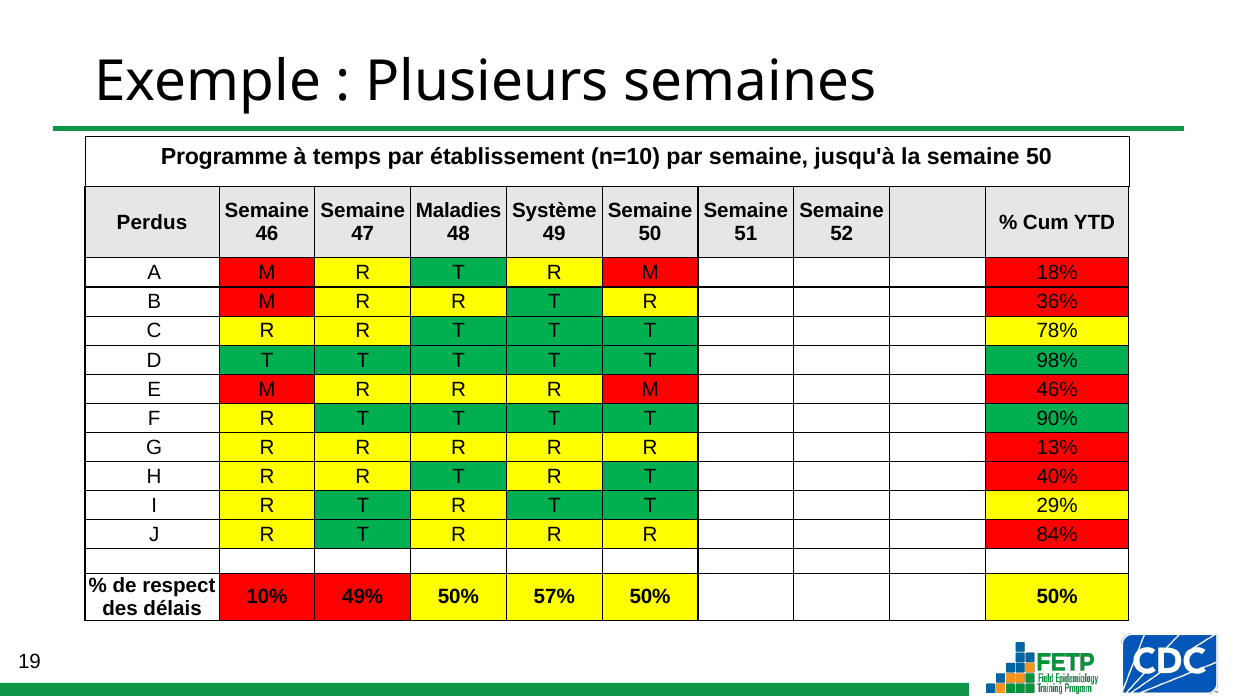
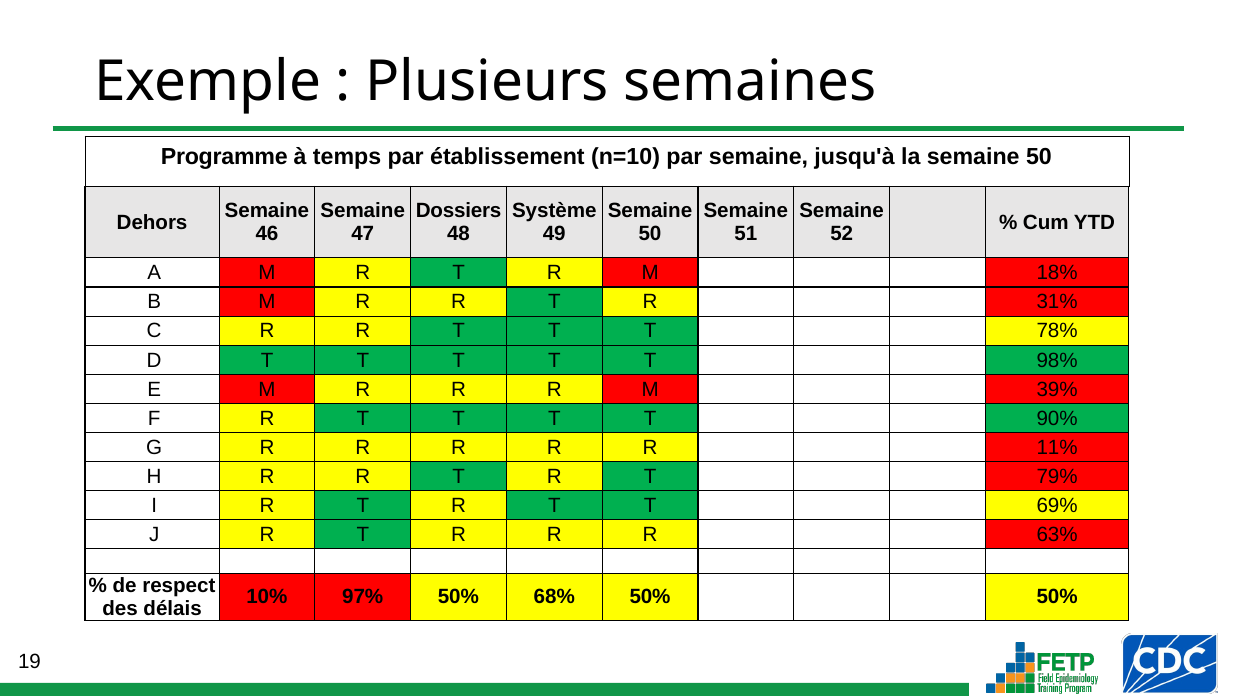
Maladies: Maladies -> Dossiers
Perdus: Perdus -> Dehors
36%: 36% -> 31%
46%: 46% -> 39%
13%: 13% -> 11%
40%: 40% -> 79%
29%: 29% -> 69%
84%: 84% -> 63%
49%: 49% -> 97%
57%: 57% -> 68%
